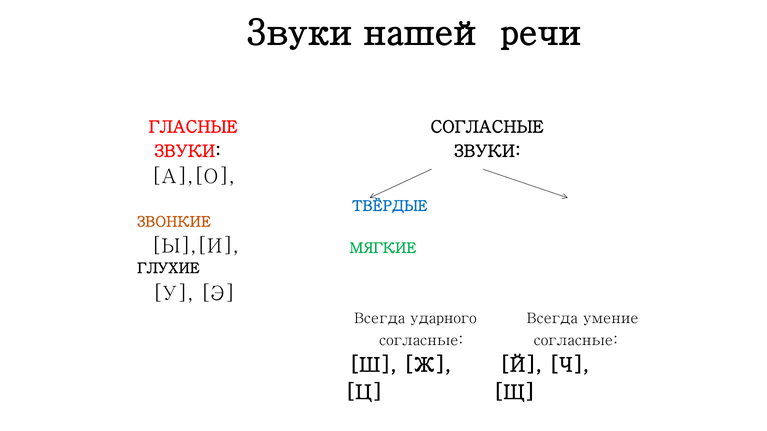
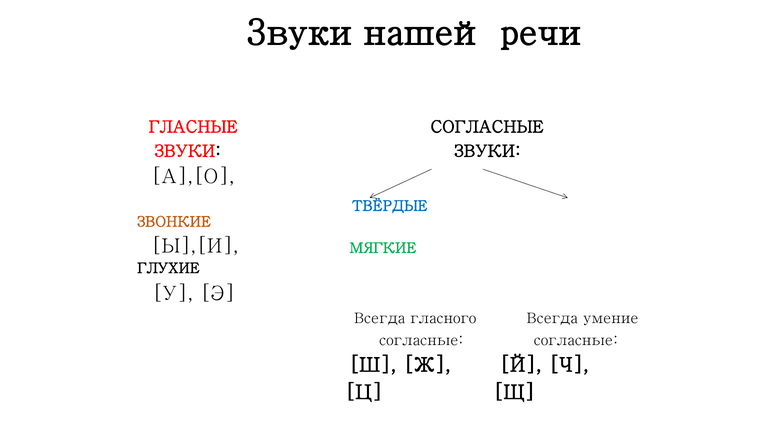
ударного: ударного -> гласного
